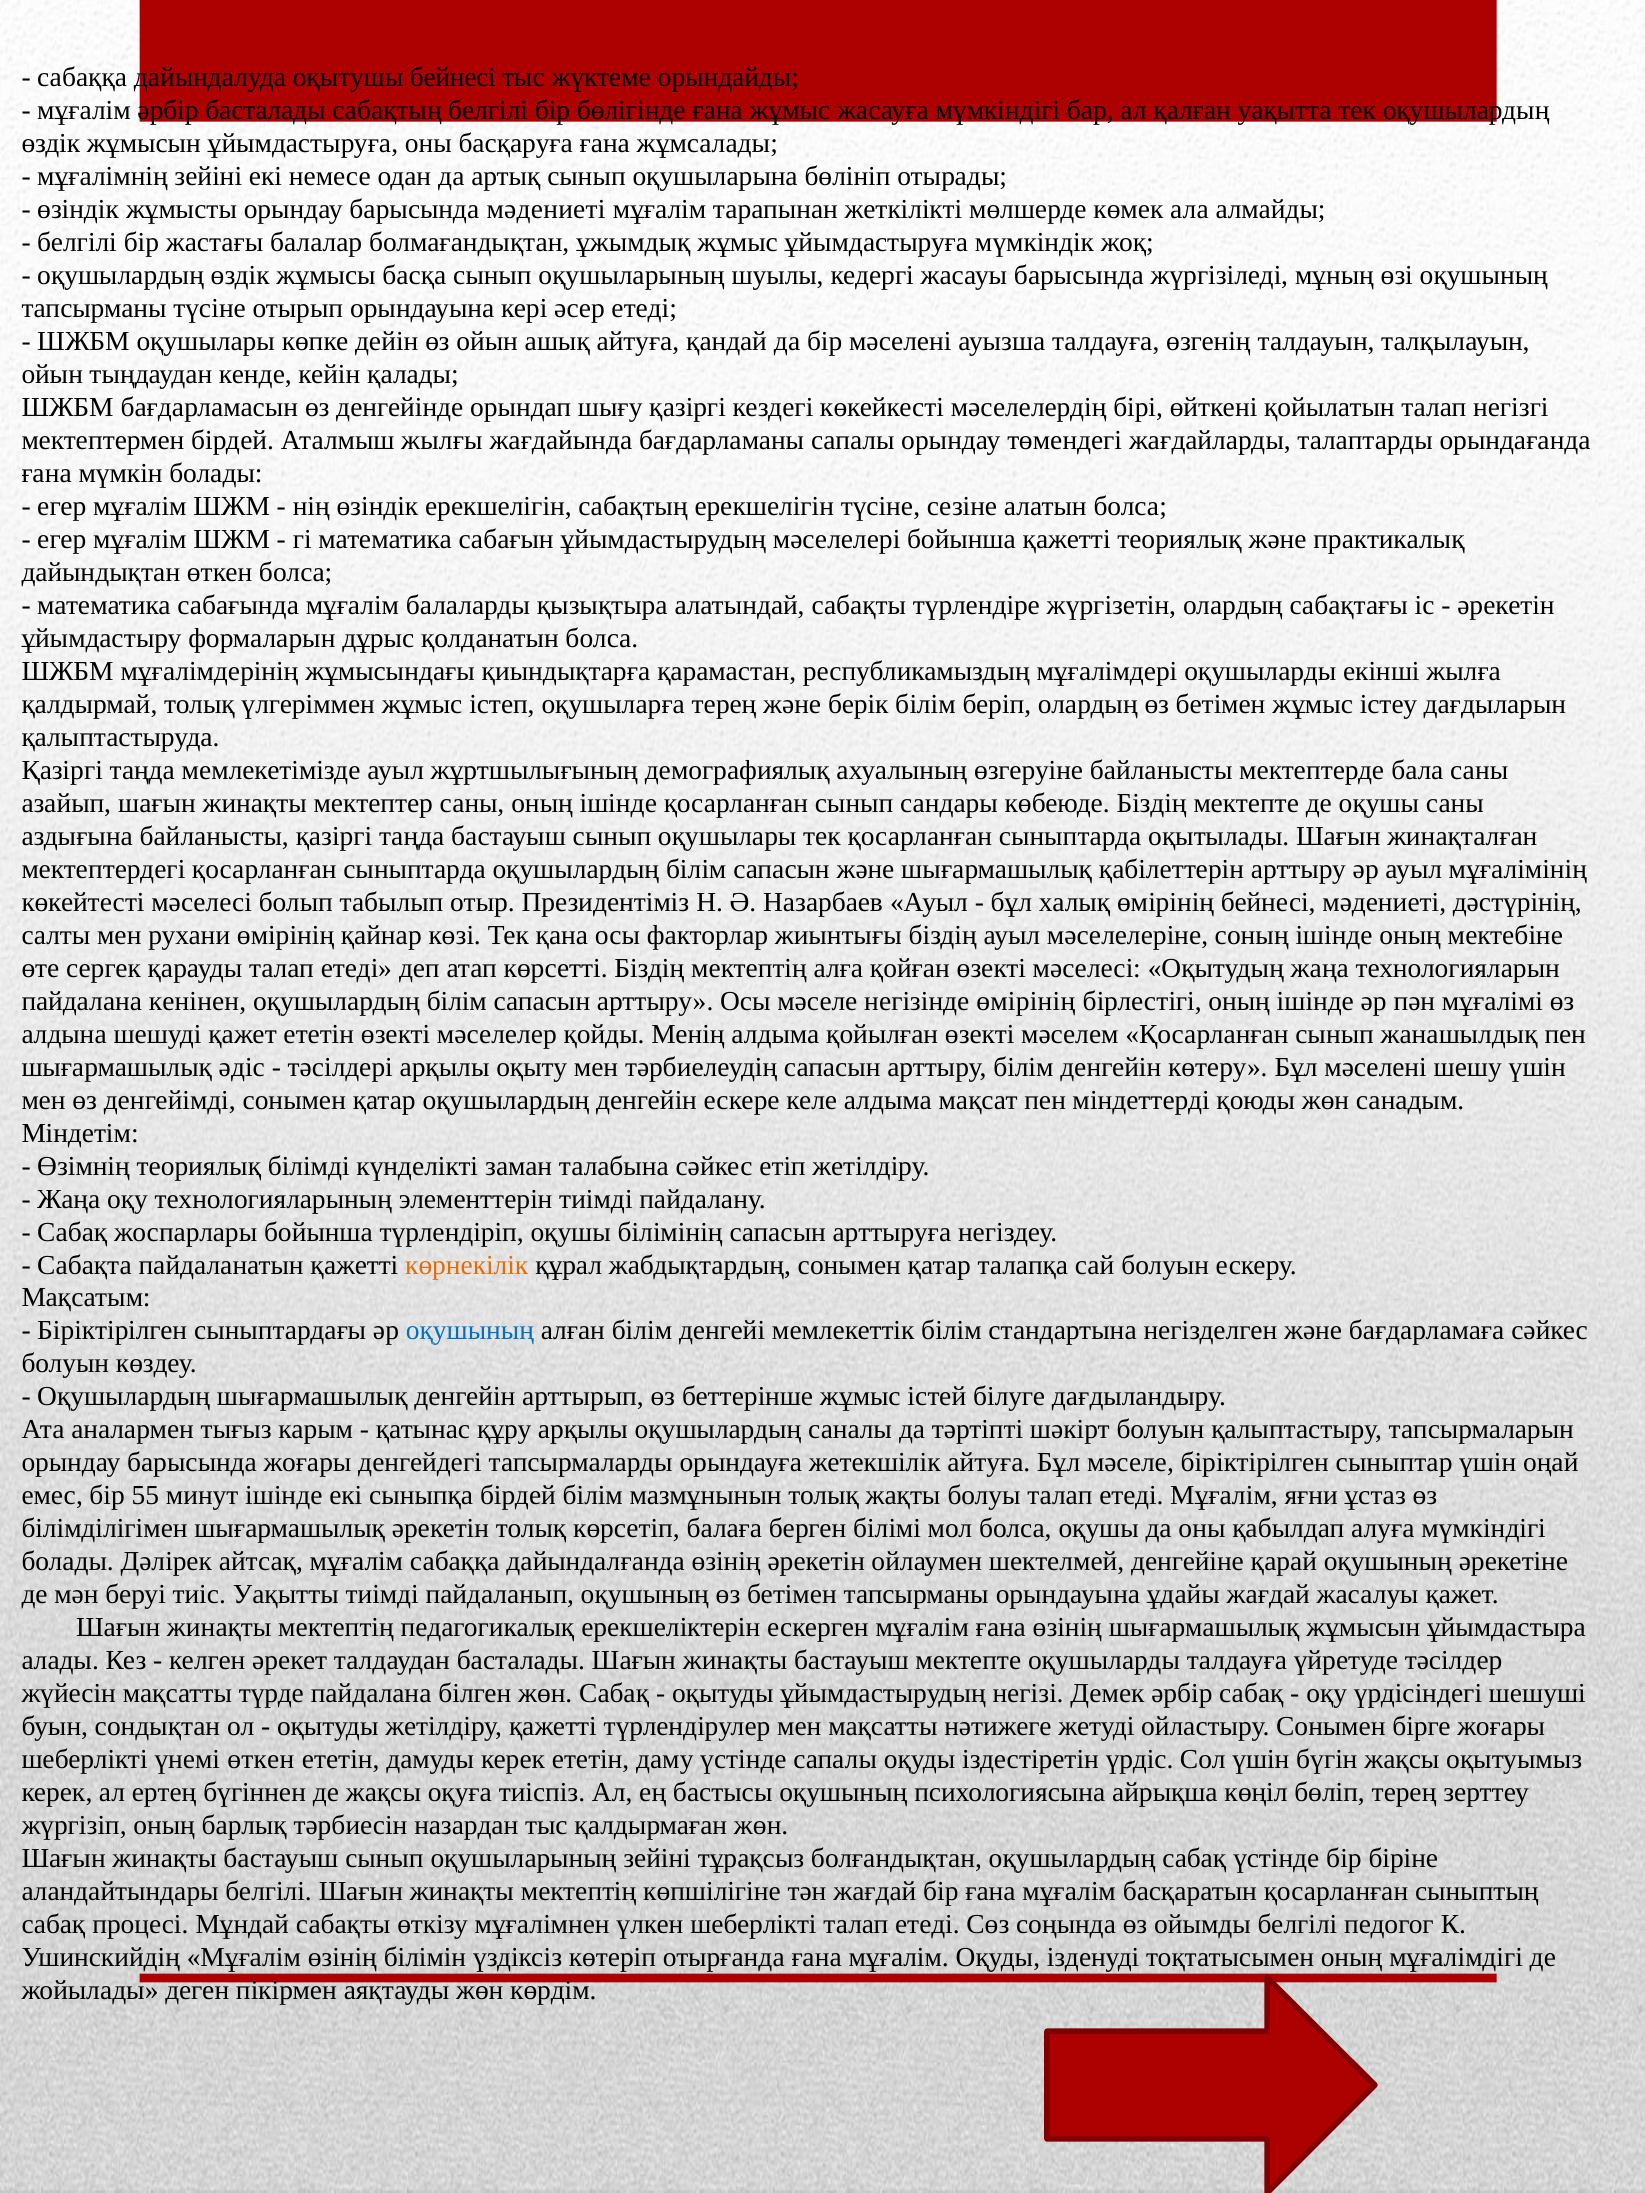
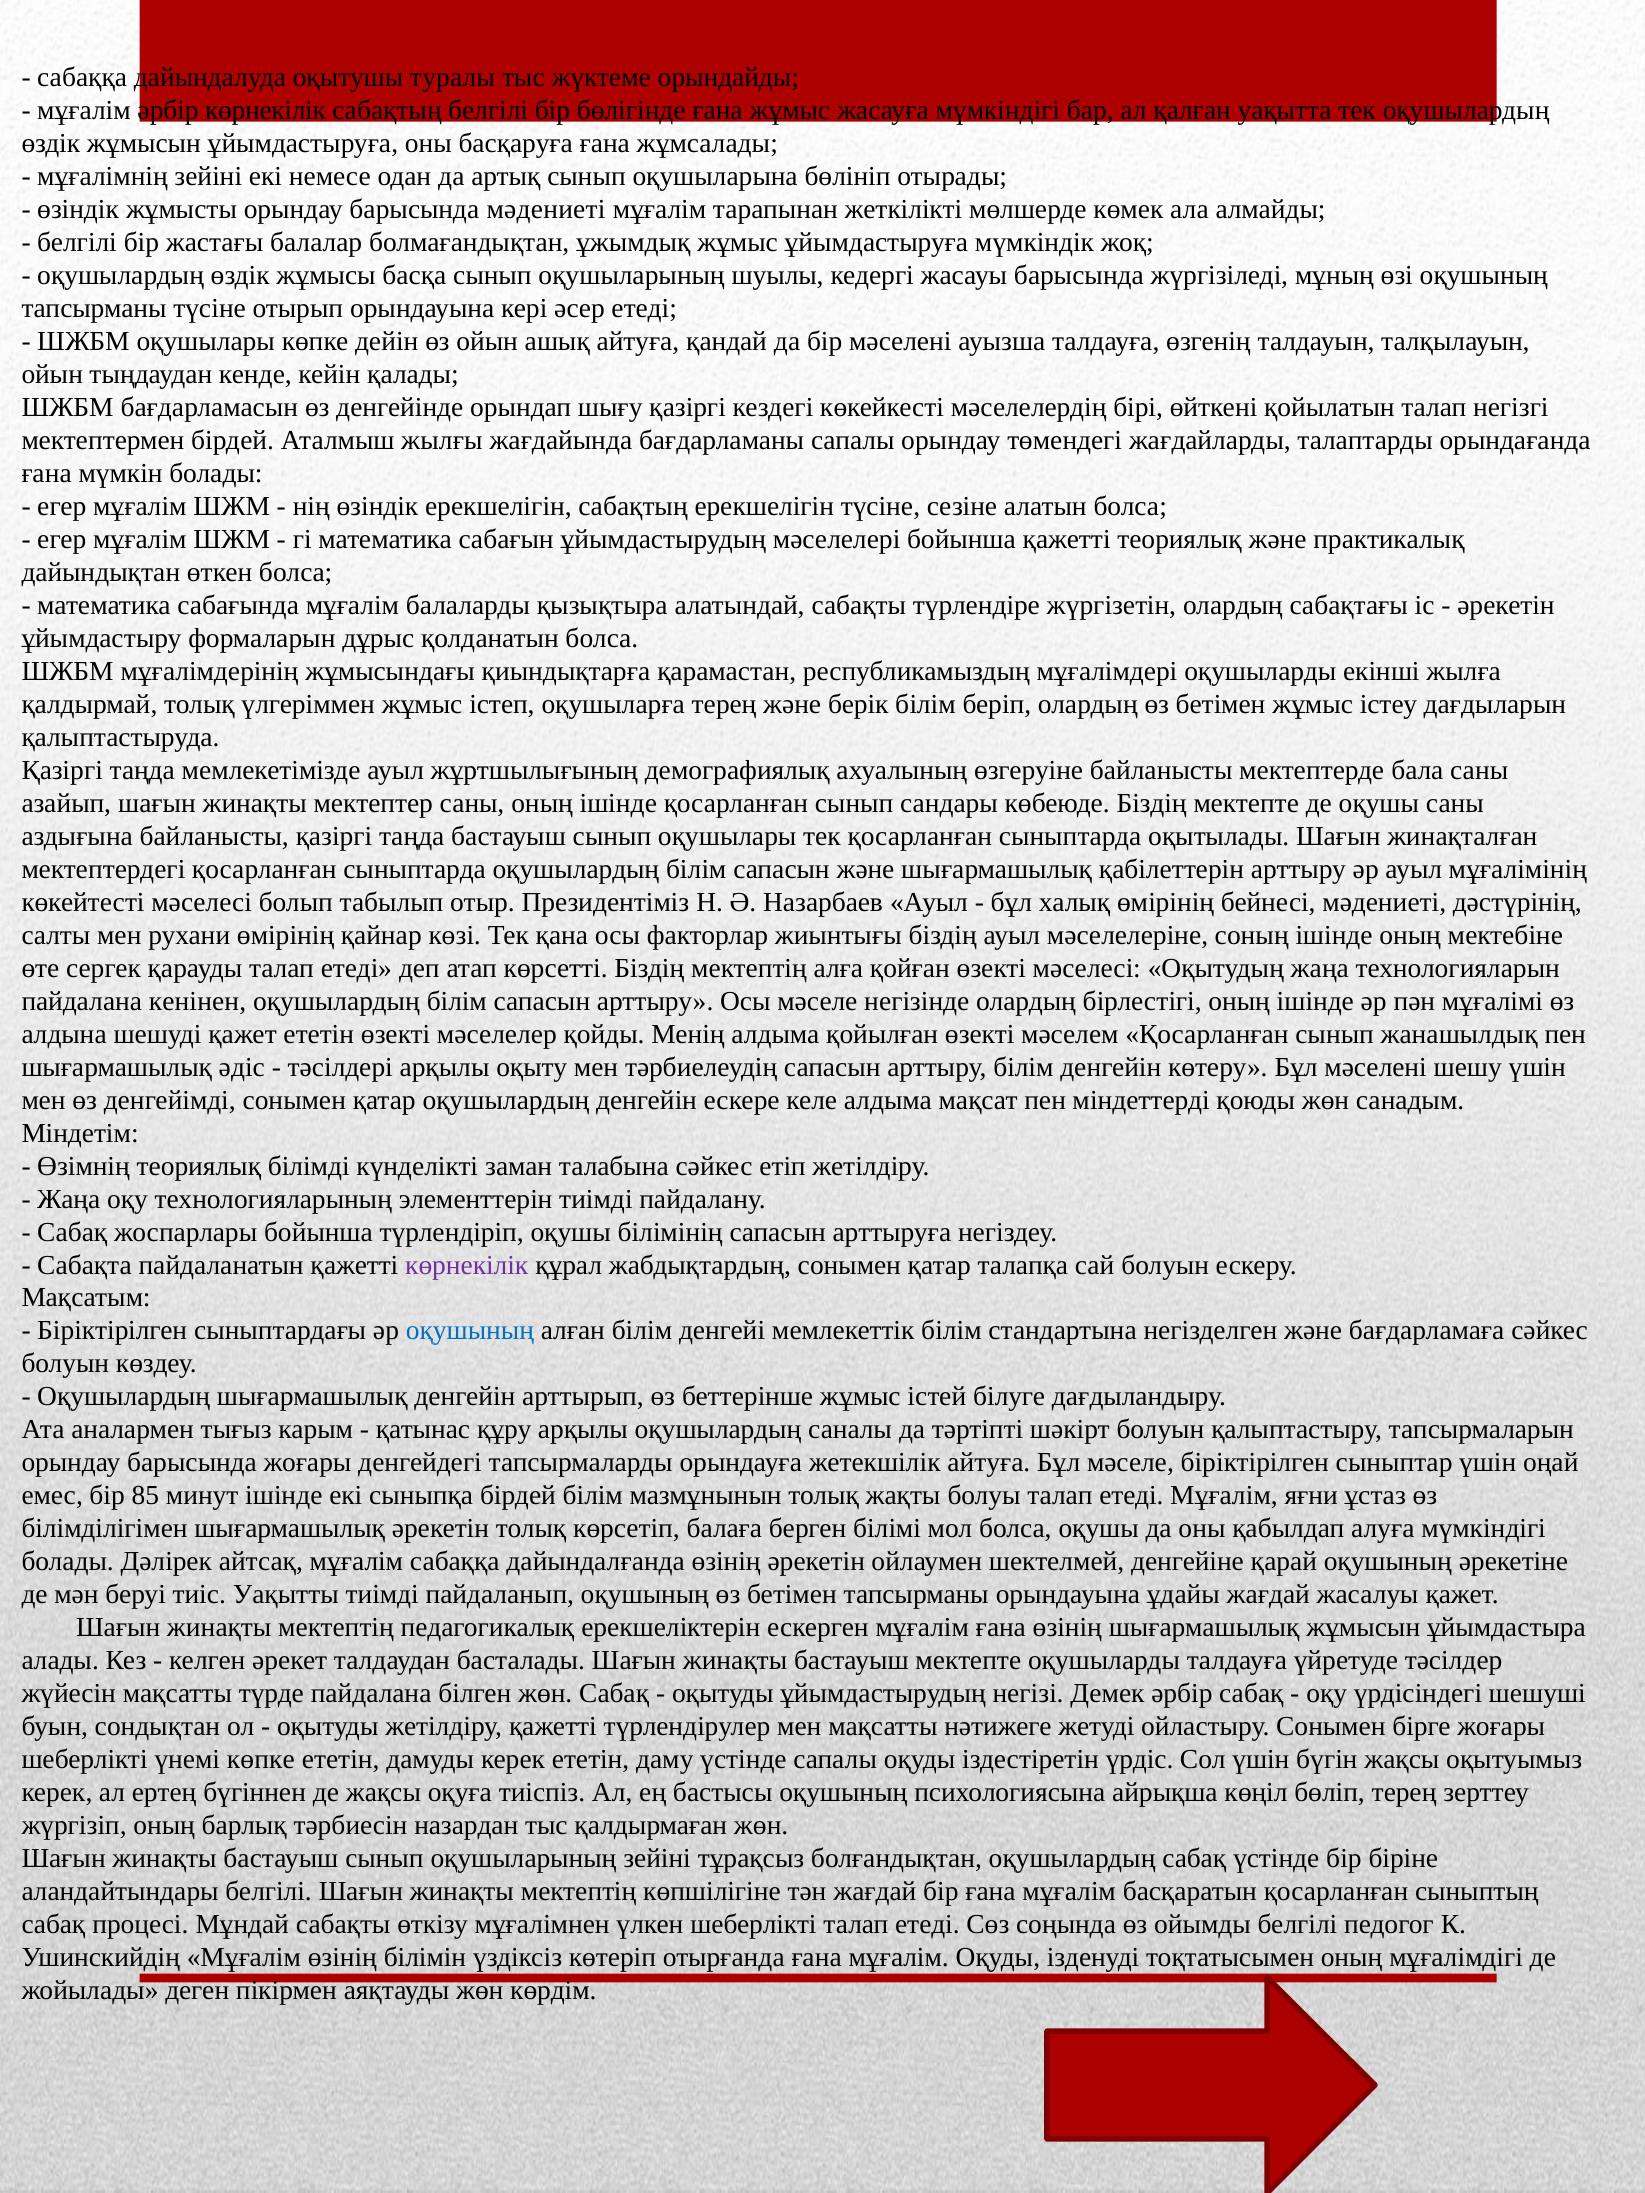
оқытушы бейнесі: бейнесі -> туралы
әрбір басталады: басталады -> көрнекілік
негізінде өмірінің: өмірінің -> олардың
көрнекілік at (467, 1265) colour: orange -> purple
55: 55 -> 85
үнемі өткен: өткен -> көпке
